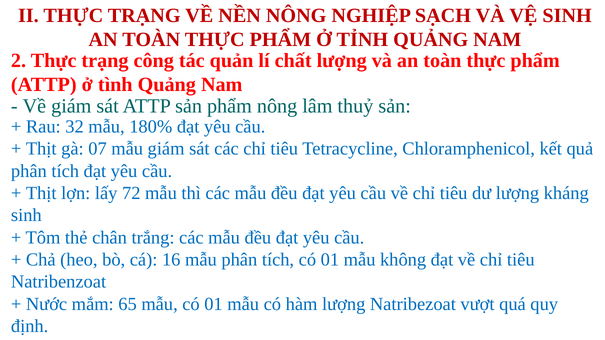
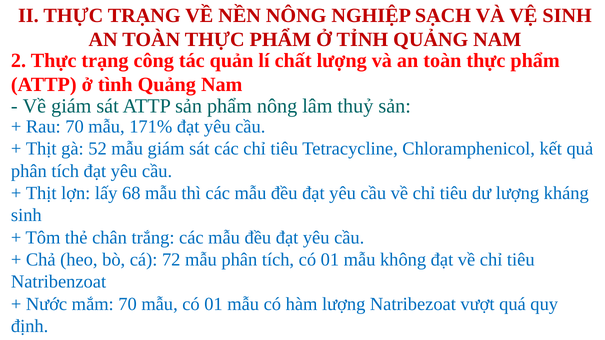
Rau 32: 32 -> 70
180%: 180% -> 171%
07: 07 -> 52
72: 72 -> 68
16: 16 -> 72
mắm 65: 65 -> 70
